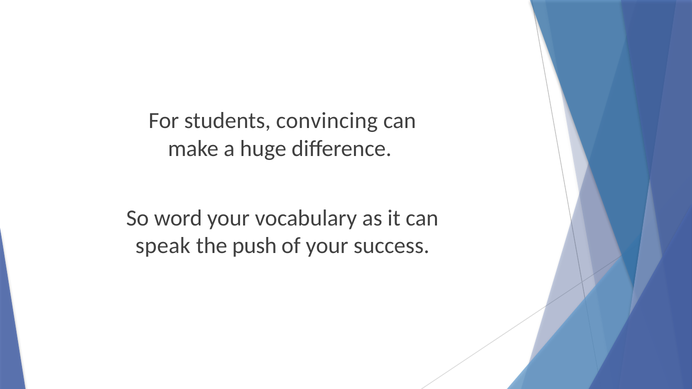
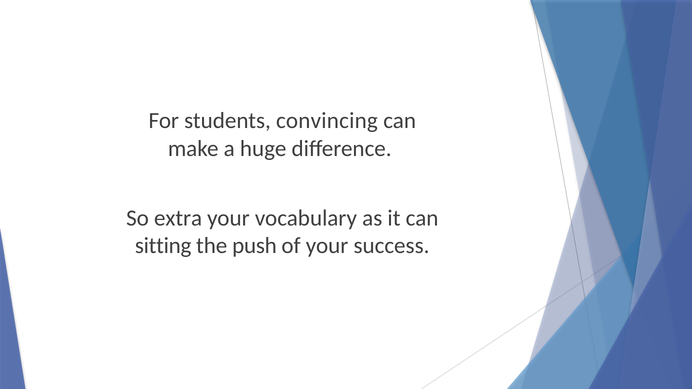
word: word -> extra
speak: speak -> sitting
